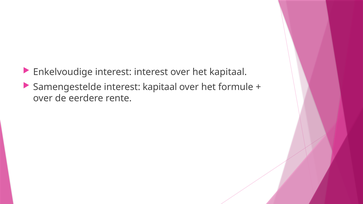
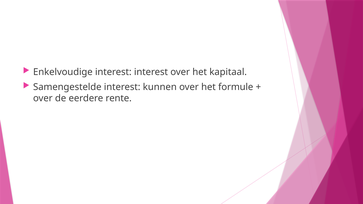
interest kapitaal: kapitaal -> kunnen
